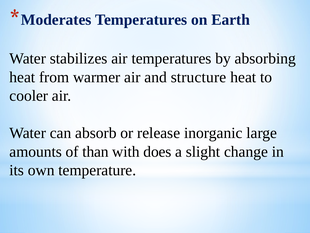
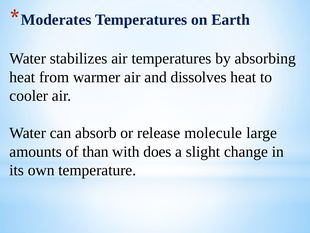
structure: structure -> dissolves
inorganic: inorganic -> molecule
